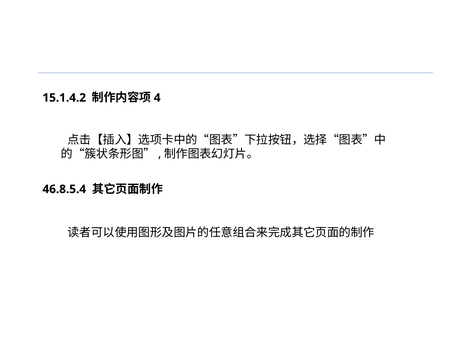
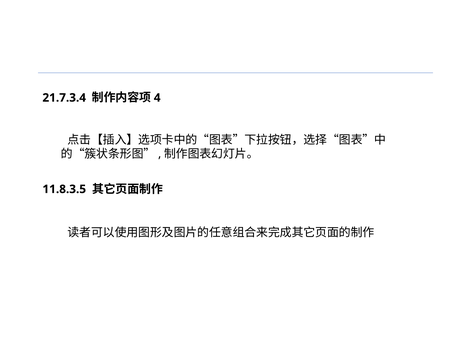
15.1.4.2: 15.1.4.2 -> 21.7.3.4
46.8.5.4: 46.8.5.4 -> 11.8.3.5
